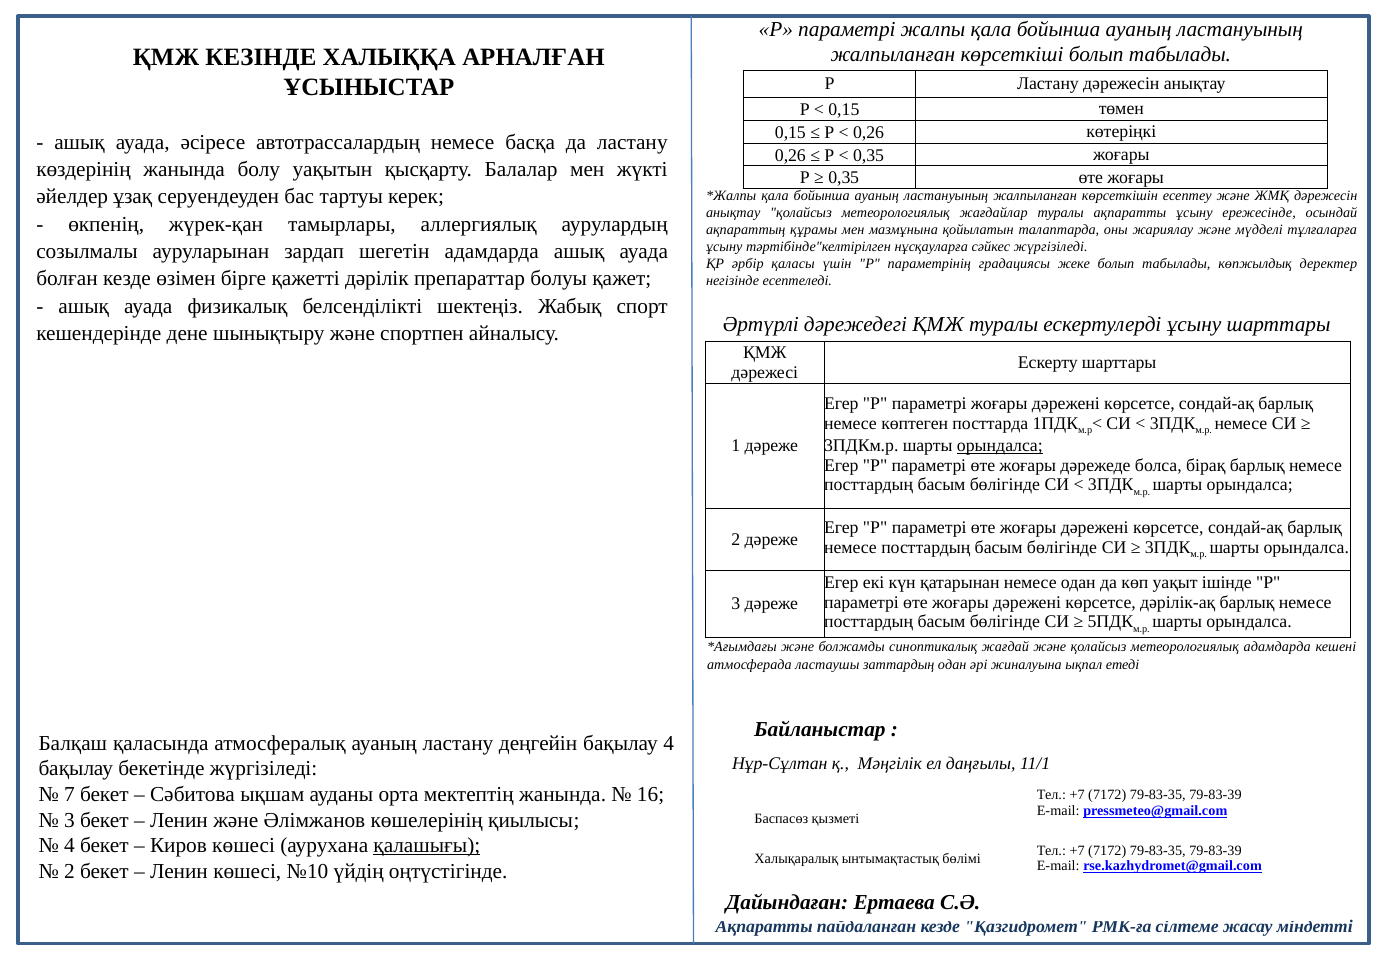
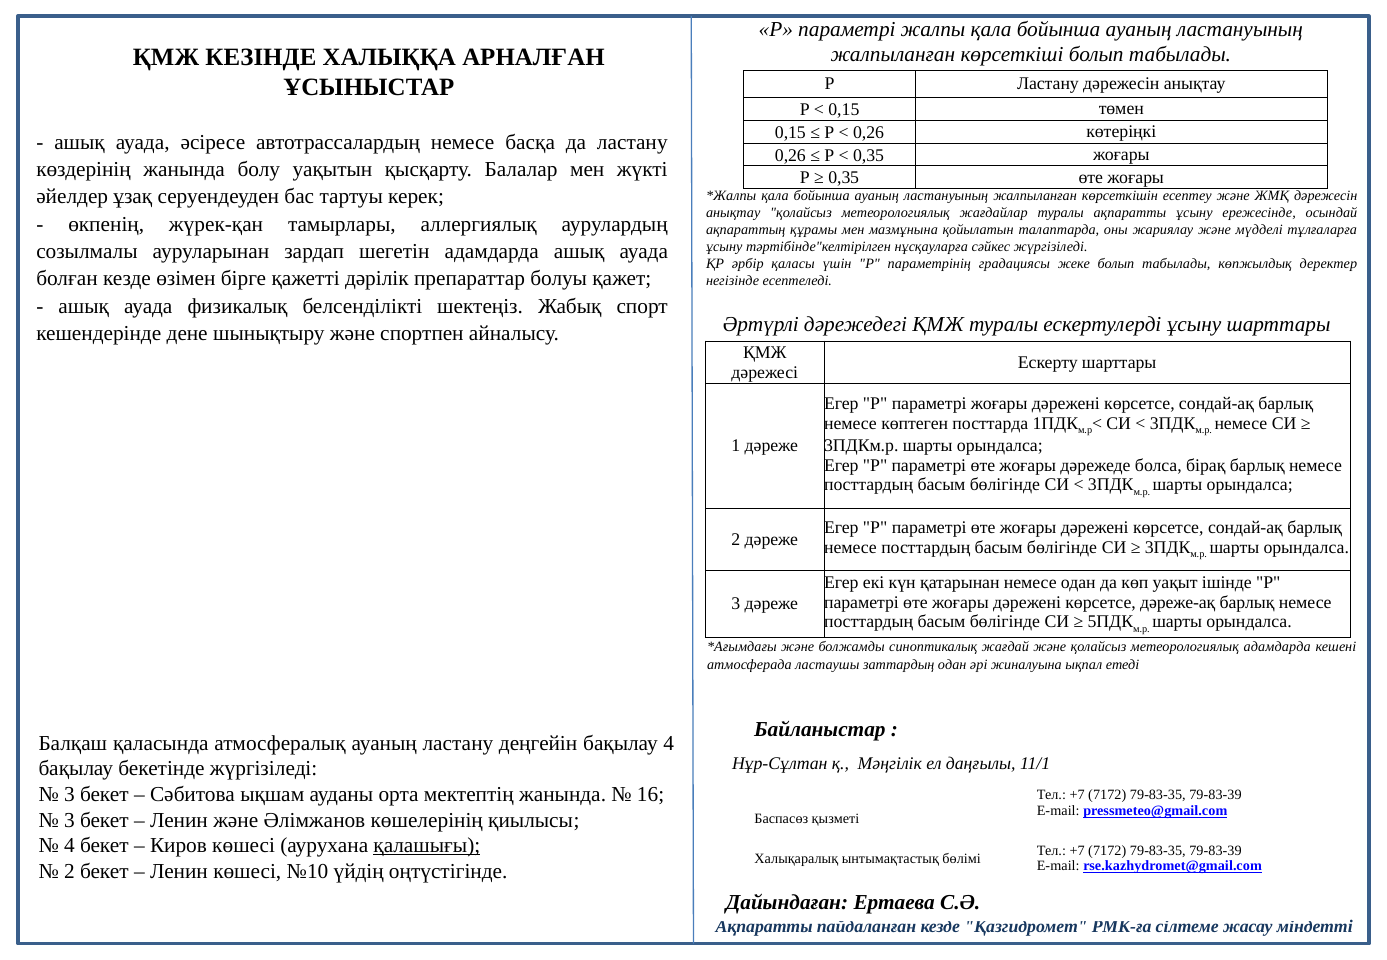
орындалса at (1000, 446) underline: present -> none
дәрілік-ақ: дәрілік-ақ -> дәреже-ақ
7 at (69, 795): 7 -> 3
